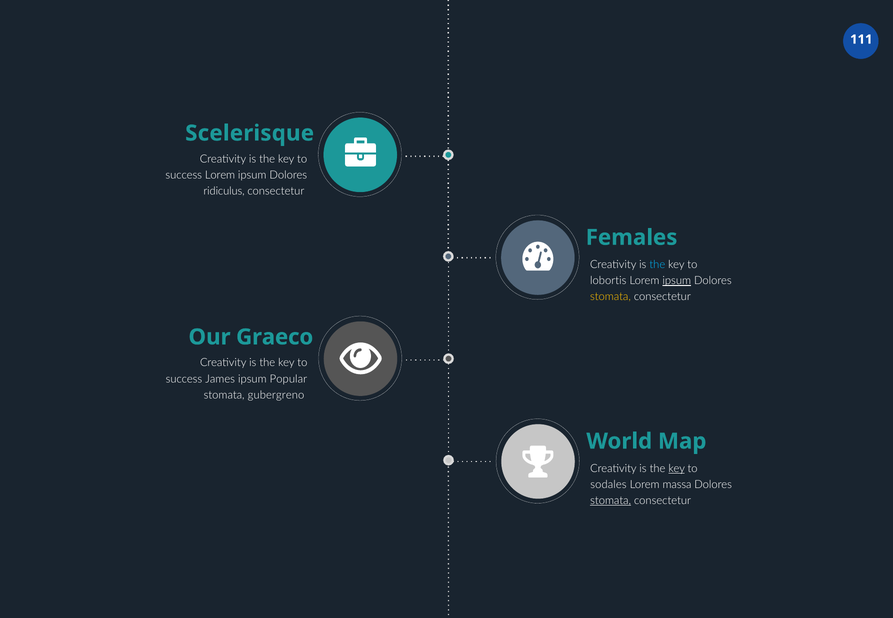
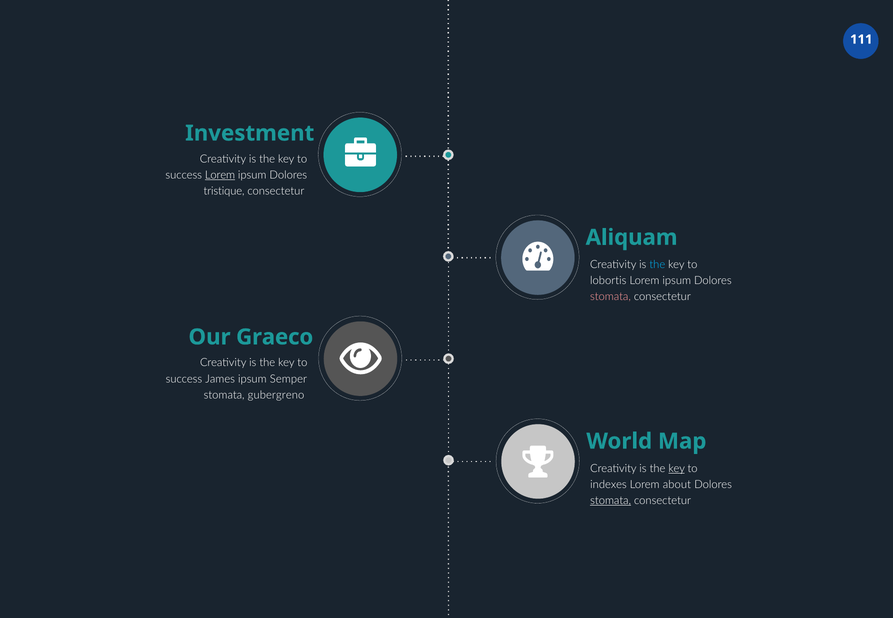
Scelerisque: Scelerisque -> Investment
Lorem at (220, 175) underline: none -> present
ridiculus: ridiculus -> tristique
Females: Females -> Aliquam
ipsum at (677, 281) underline: present -> none
stomata at (610, 297) colour: yellow -> pink
Popular: Popular -> Semper
sodales: sodales -> indexes
massa: massa -> about
